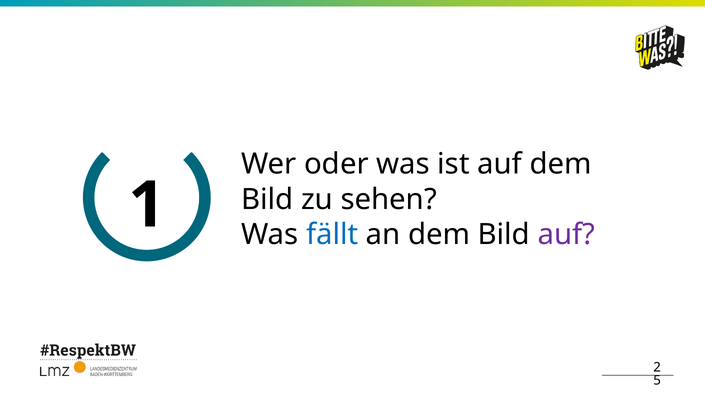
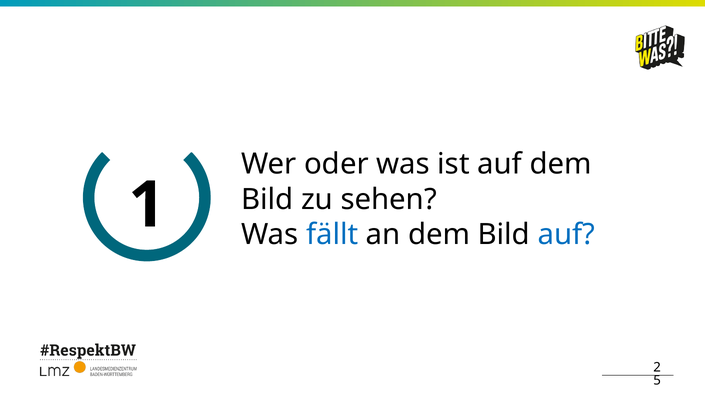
auf at (566, 235) colour: purple -> blue
